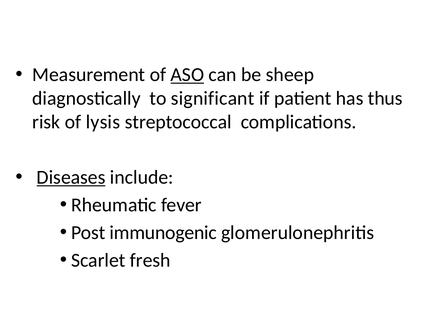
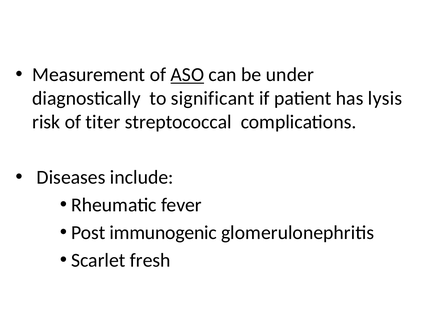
sheep: sheep -> under
thus: thus -> lysis
lysis: lysis -> titer
Diseases underline: present -> none
